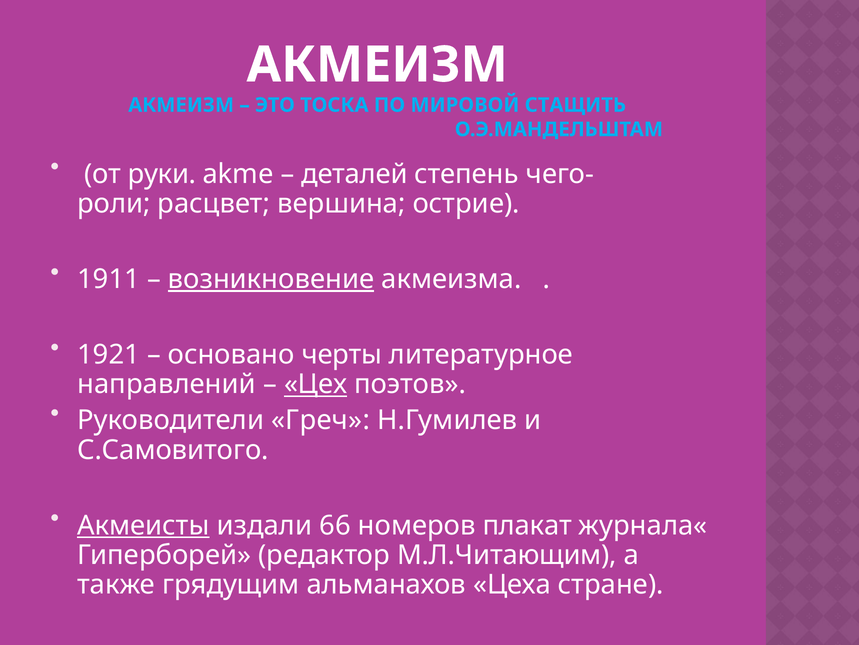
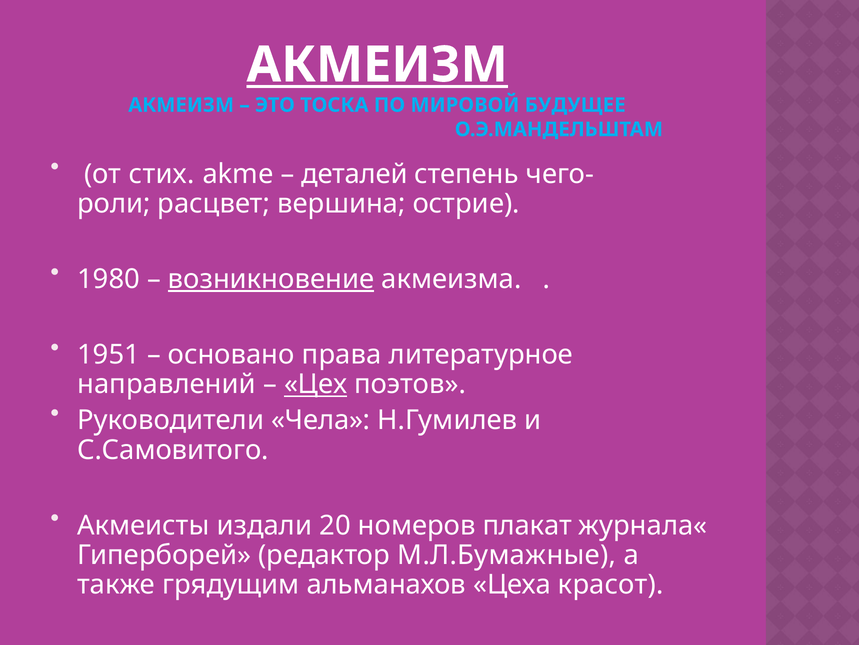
АКМЕИЗМ at (377, 65) underline: none -> present
СТАЩИТЬ: СТАЩИТЬ -> БУДУЩЕЕ
руки: руки -> стих
1911: 1911 -> 1980
1921: 1921 -> 1951
черты: черты -> права
Греч: Греч -> Чела
Акмеисты underline: present -> none
66: 66 -> 20
М.Л.Читающим: М.Л.Читающим -> М.Л.Бумажные
стране: стране -> красот
